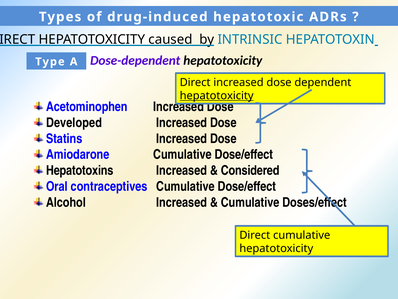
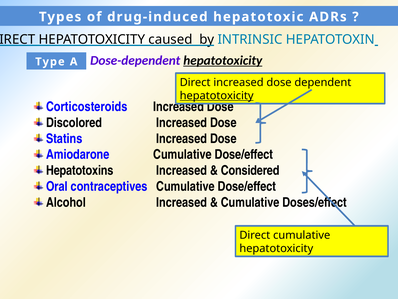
hepatotoxicity at (223, 60) underline: none -> present
Acetominophen: Acetominophen -> Corticosteroids
Developed: Developed -> Discolored
